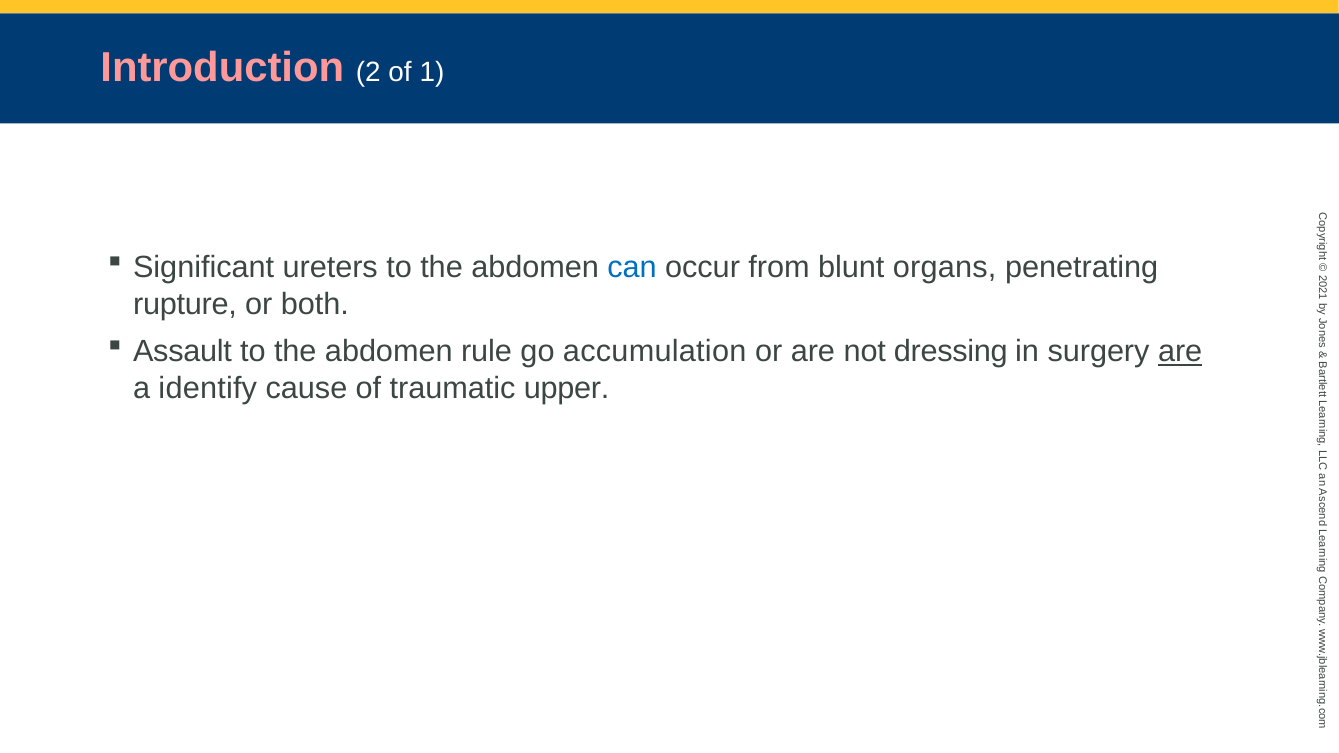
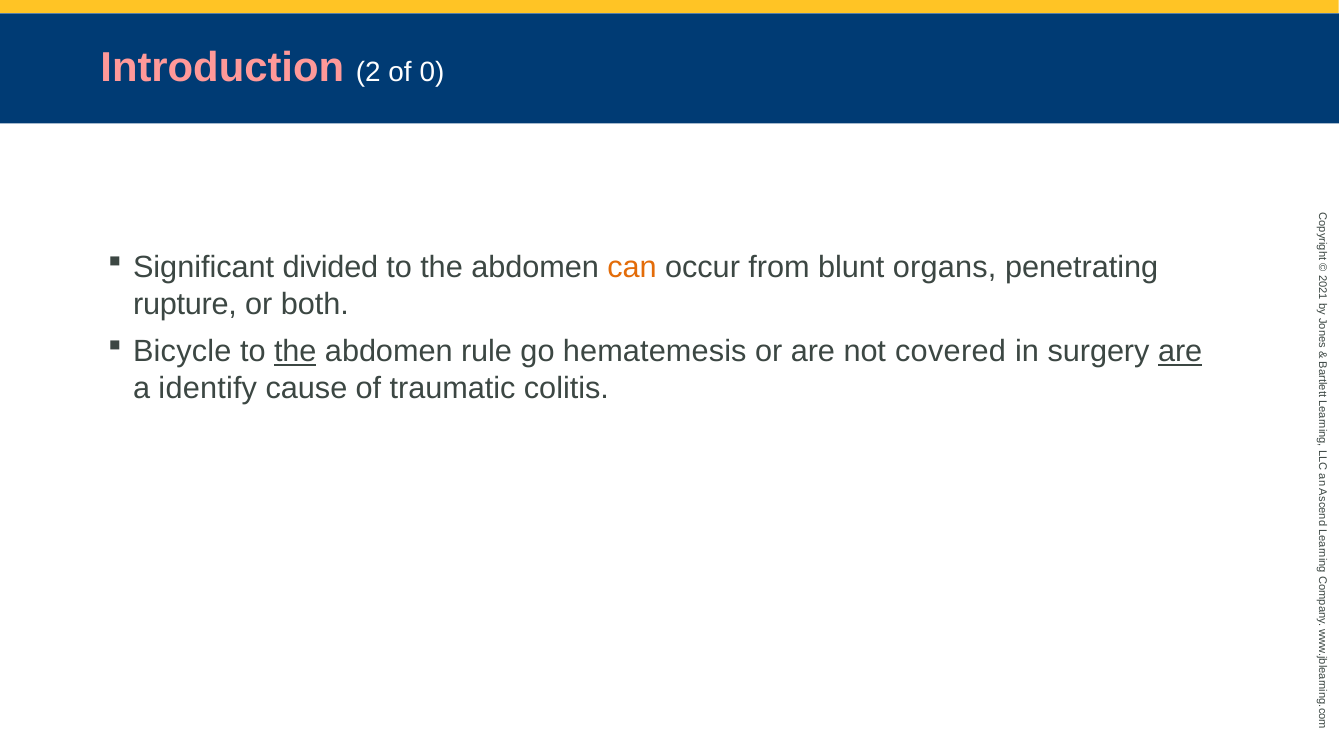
of 1: 1 -> 0
ureters: ureters -> divided
can colour: blue -> orange
Assault: Assault -> Bicycle
the at (295, 352) underline: none -> present
accumulation: accumulation -> hematemesis
dressing: dressing -> covered
upper: upper -> colitis
